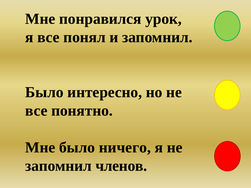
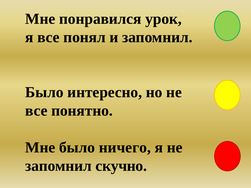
членов: членов -> скучно
